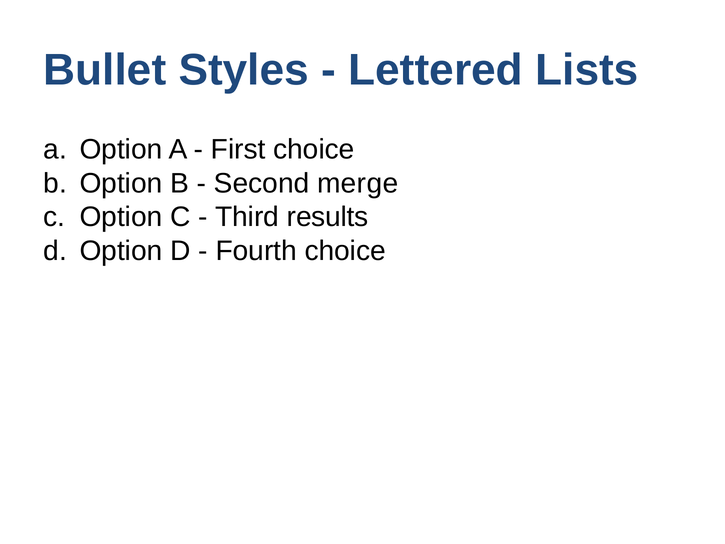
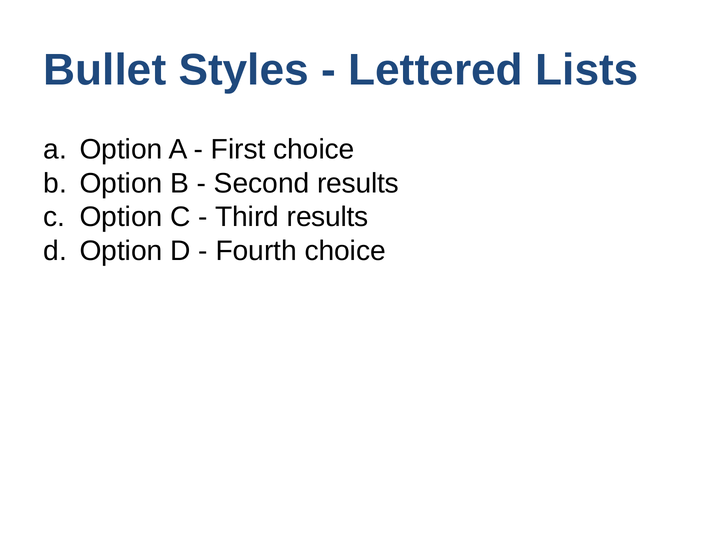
Second merge: merge -> results
